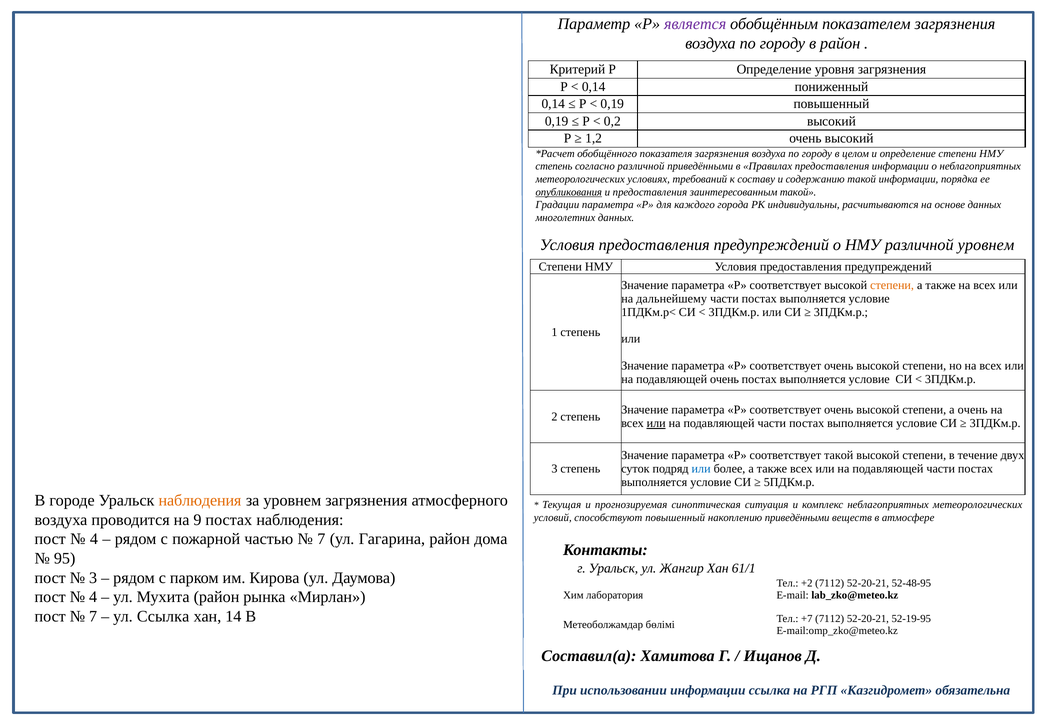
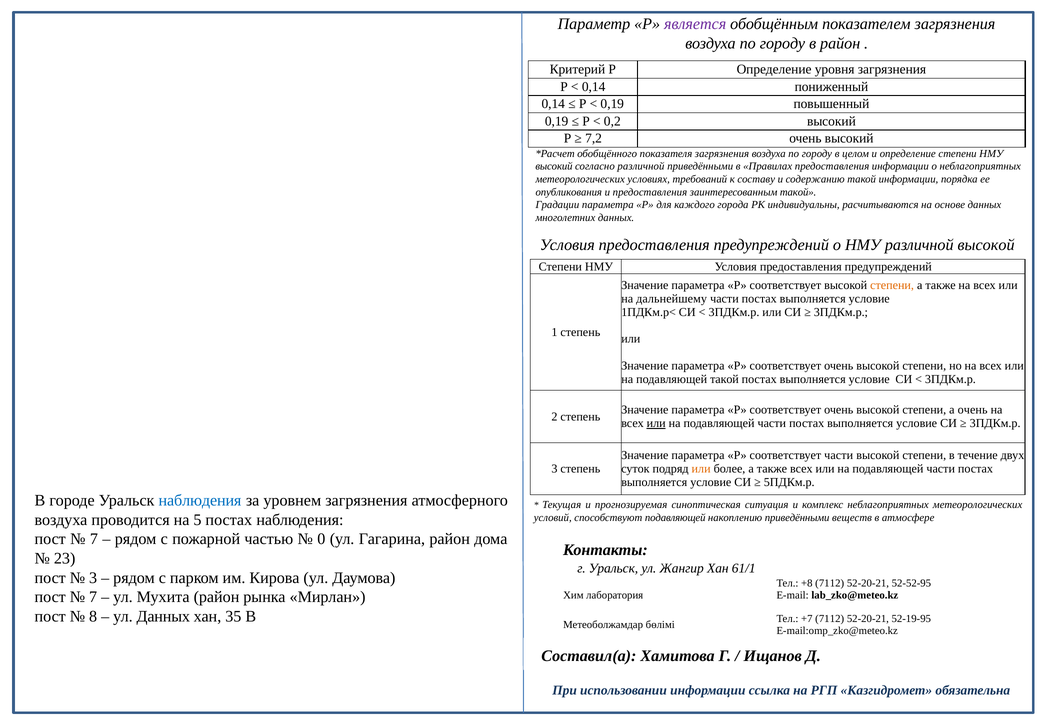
1,2: 1,2 -> 7,2
степень at (554, 166): степень -> высокий
опубликования underline: present -> none
различной уровнем: уровнем -> высокой
подавляющей очень: очень -> такой
соответствует такой: такой -> части
или at (701, 469) colour: blue -> orange
наблюдения at (200, 500) colour: orange -> blue
9: 9 -> 5
способствуют повышенный: повышенный -> подавляющей
4 at (94, 539): 4 -> 7
7 at (321, 539): 7 -> 0
95: 95 -> 23
+2: +2 -> +8
52-48-95: 52-48-95 -> 52-52-95
4 at (93, 597): 4 -> 7
7 at (93, 616): 7 -> 8
ул Ссылка: Ссылка -> Данных
14: 14 -> 35
